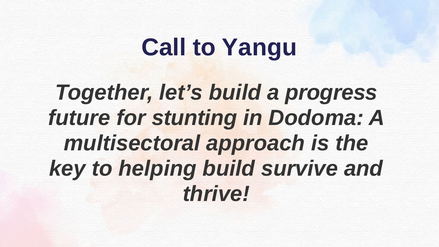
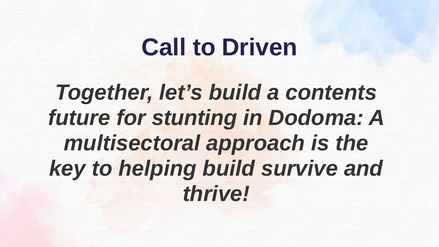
Yangu: Yangu -> Driven
progress: progress -> contents
